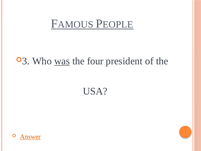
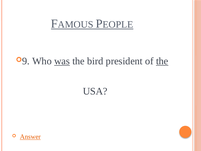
3: 3 -> 9
four: four -> bird
the at (162, 61) underline: none -> present
